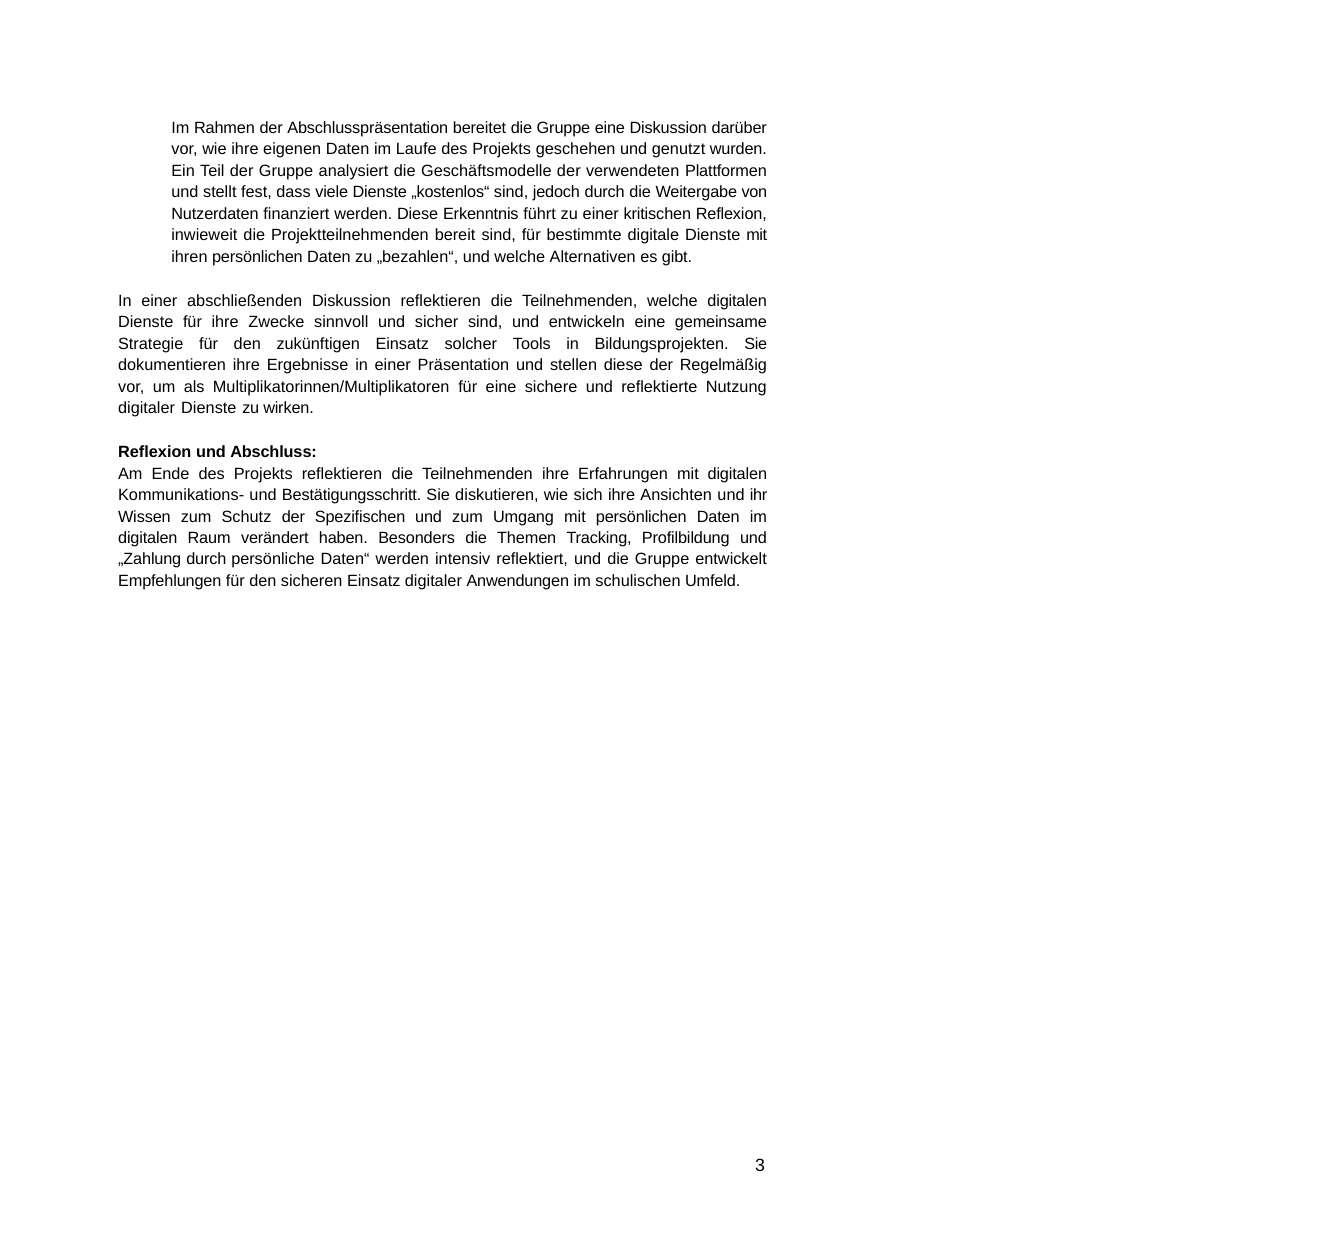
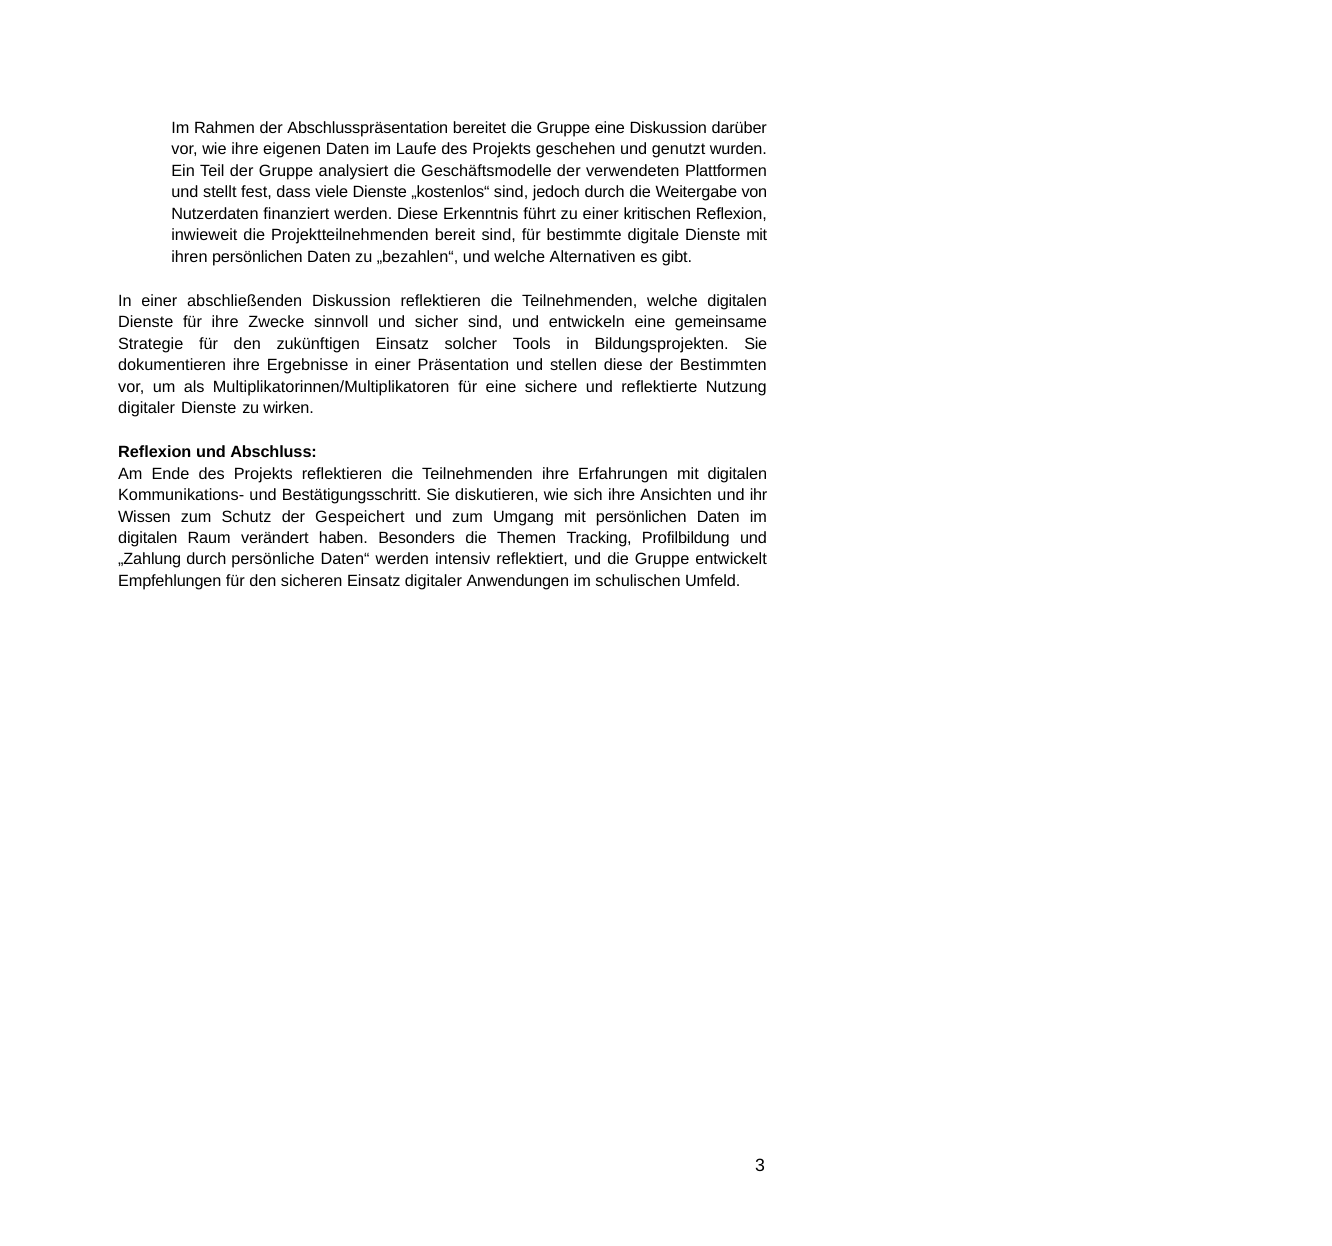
Regelmäßig: Regelmäßig -> Bestimmten
Spezifischen: Spezifischen -> Gespeichert
